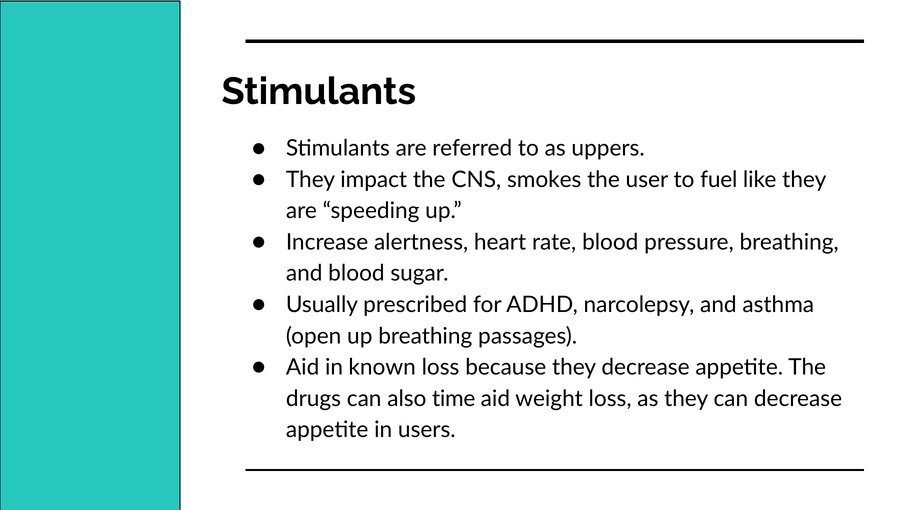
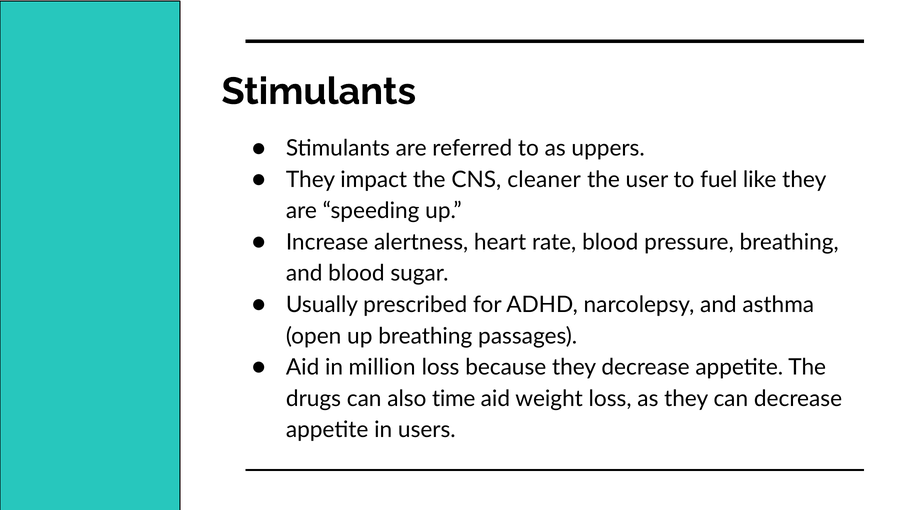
smokes: smokes -> cleaner
known: known -> million
